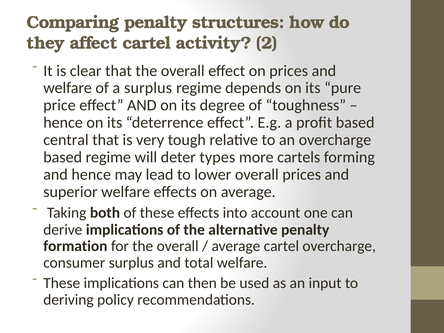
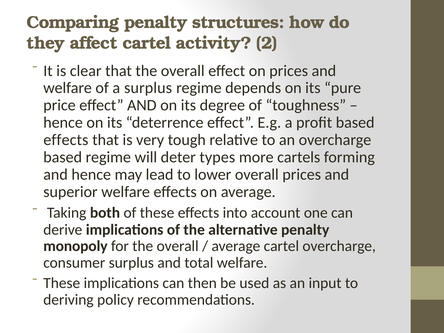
central at (66, 140): central -> effects
formation: formation -> monopoly
